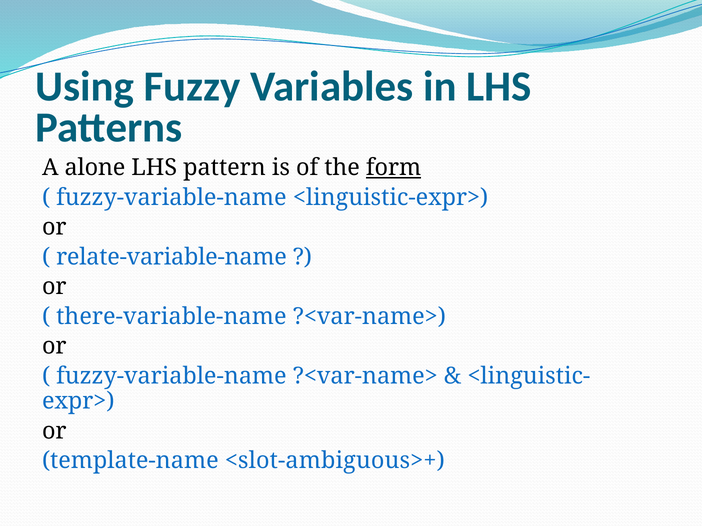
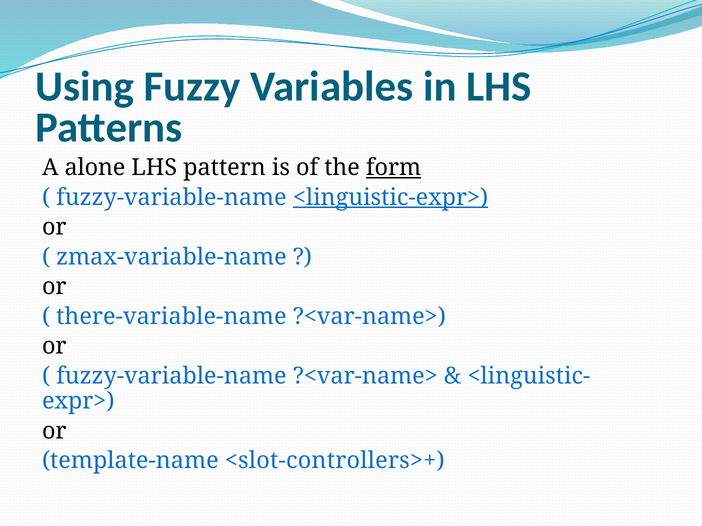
<linguistic-expr> underline: none -> present
relate-variable-name: relate-variable-name -> zmax-variable-name
<slot-ambiguous>+: <slot-ambiguous>+ -> <slot-controllers>+
